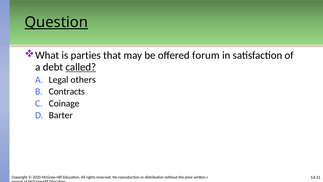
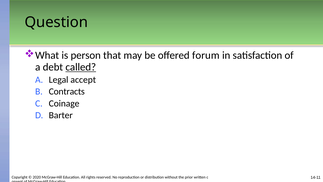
Question underline: present -> none
parties: parties -> person
others: others -> accept
